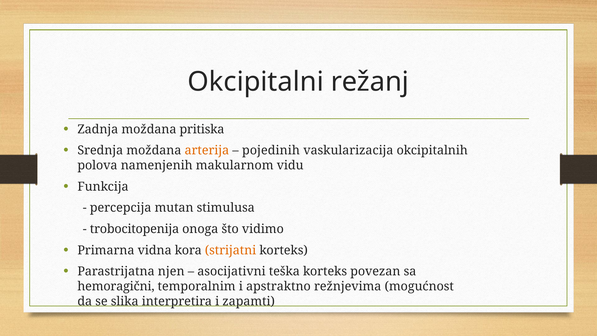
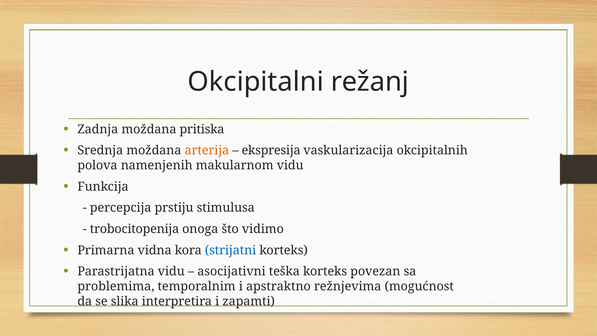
pojedinih: pojedinih -> ekspresija
mutan: mutan -> prstiju
strijatni colour: orange -> blue
Parastrijatna njen: njen -> vidu
hemoragični: hemoragični -> problemima
